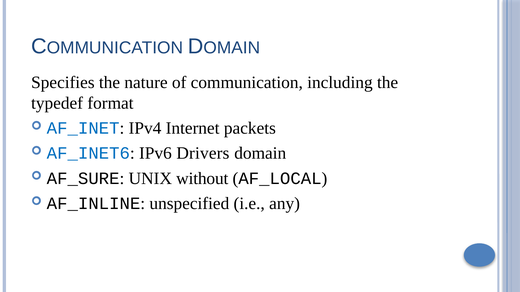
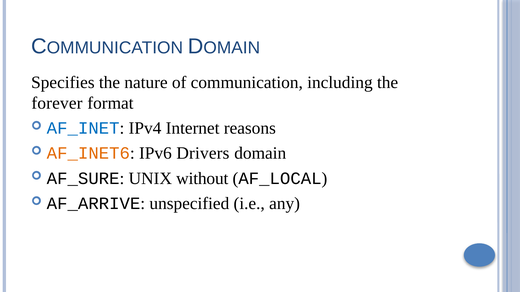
typedef: typedef -> forever
packets: packets -> reasons
AF_INET6 colour: blue -> orange
AF_INLINE: AF_INLINE -> AF_ARRIVE
